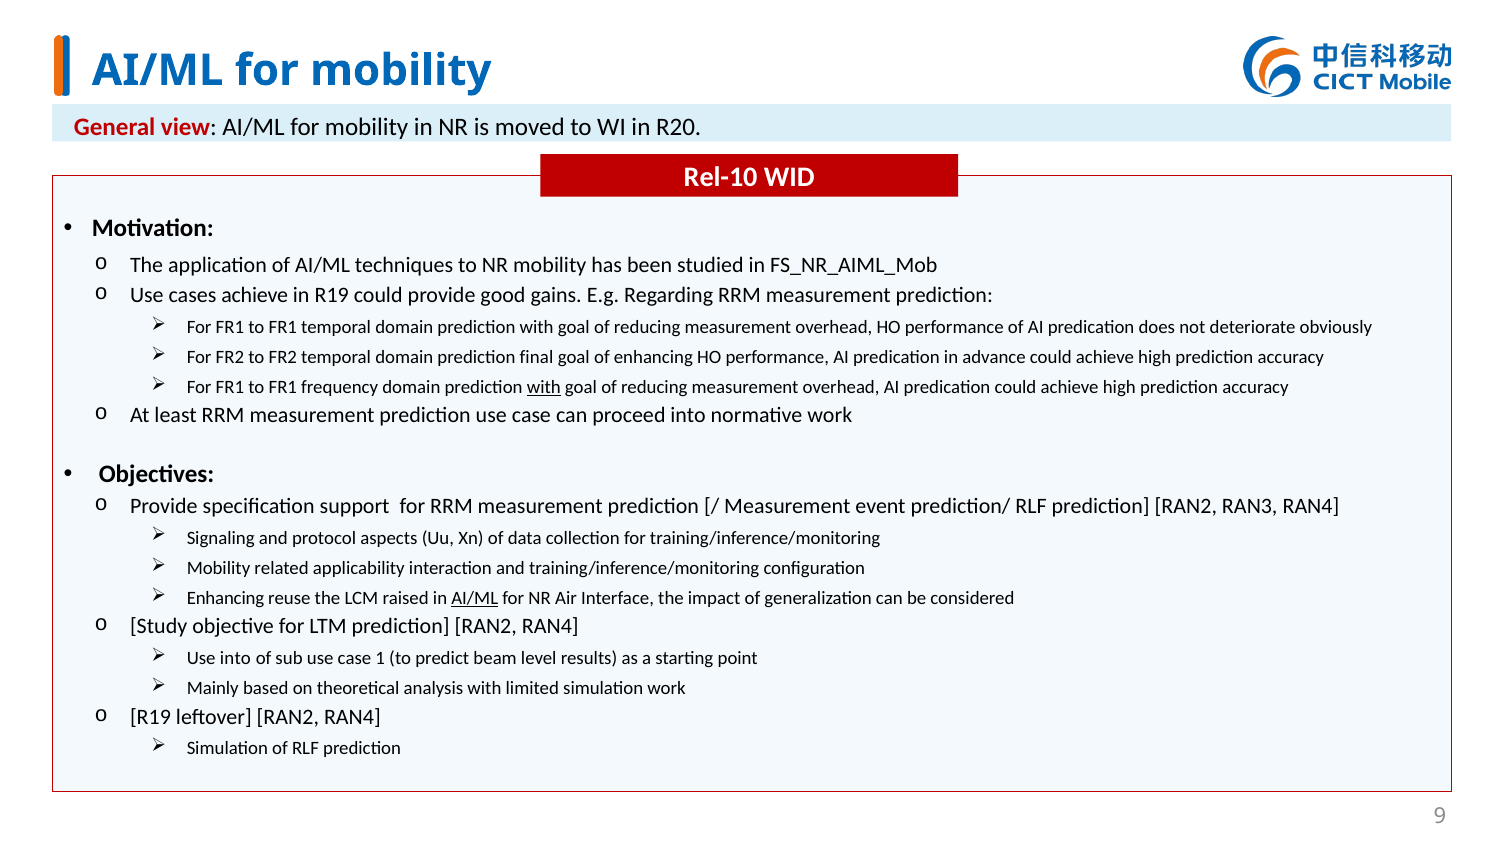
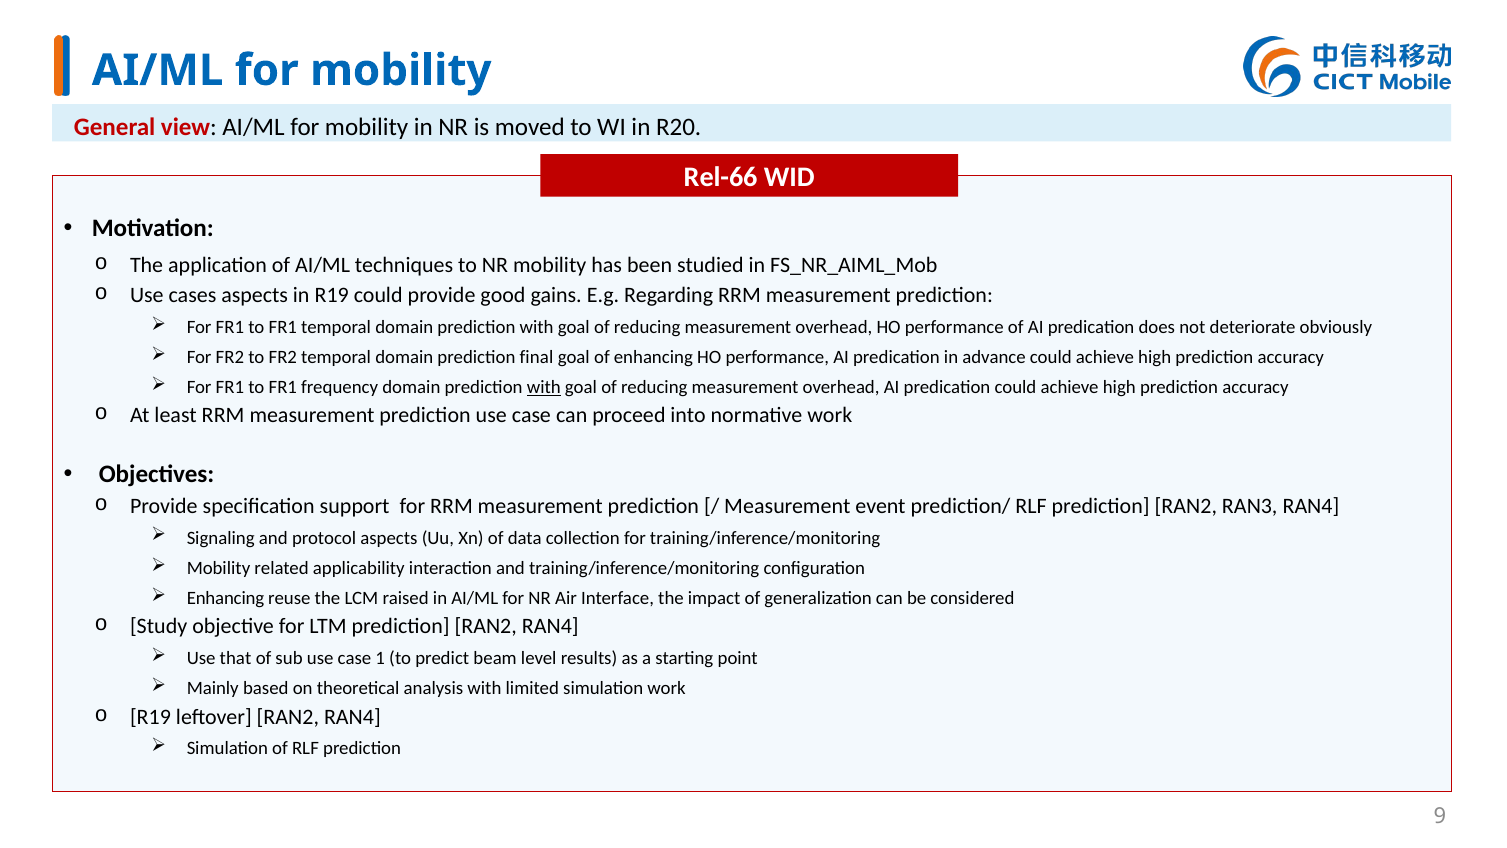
Rel-10: Rel-10 -> Rel-66
cases achieve: achieve -> aspects
AI/ML at (475, 598) underline: present -> none
Use into: into -> that
